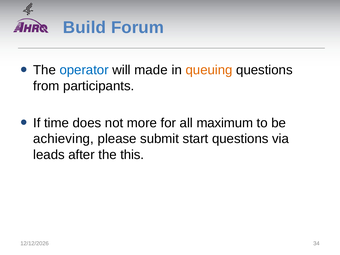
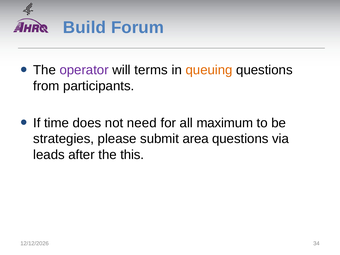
operator colour: blue -> purple
made: made -> terms
more: more -> need
achieving: achieving -> strategies
start: start -> area
